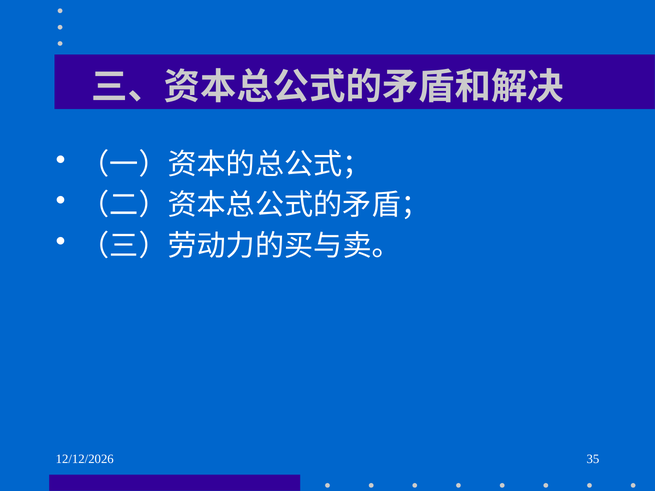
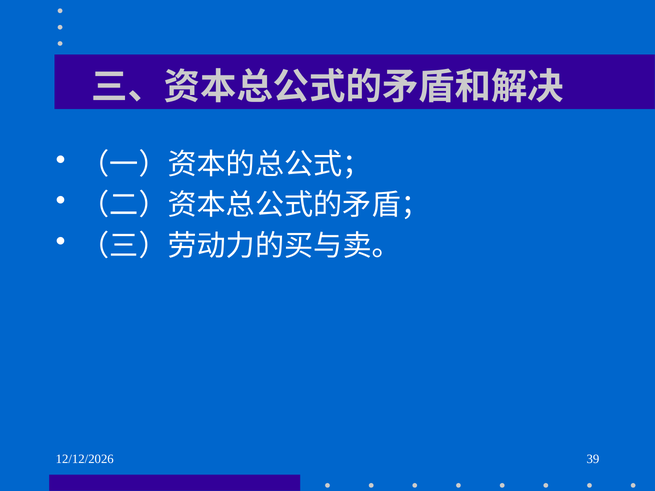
35: 35 -> 39
